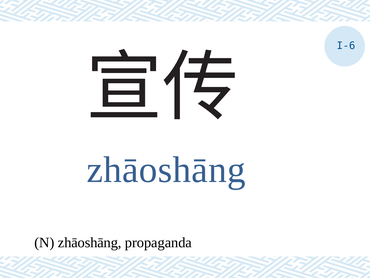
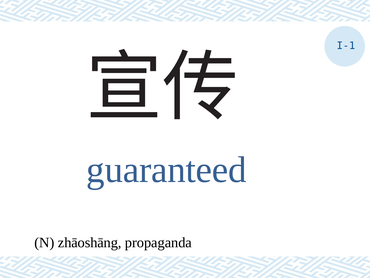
I-6: I-6 -> I-1
zhāoshāng at (166, 170): zhāoshāng -> guaranteed
